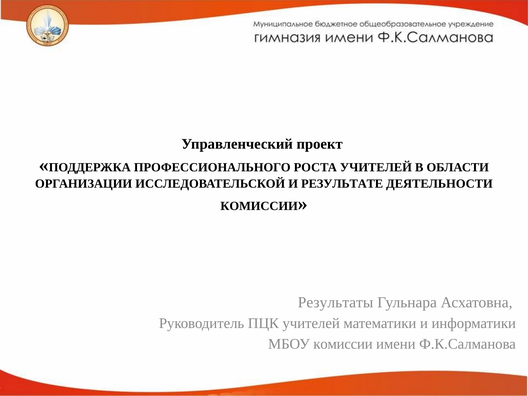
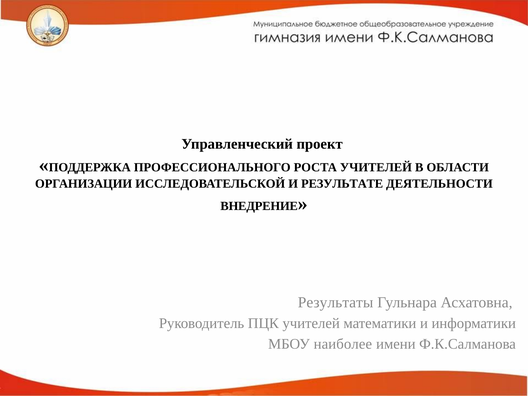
КОМИССИИ at (259, 206): КОМИССИИ -> ВНЕДРЕНИЕ
МБОУ комиссии: комиссии -> наиболее
